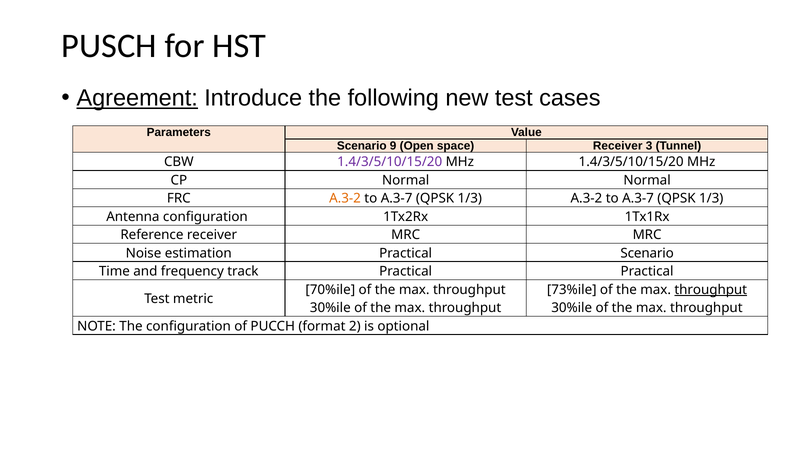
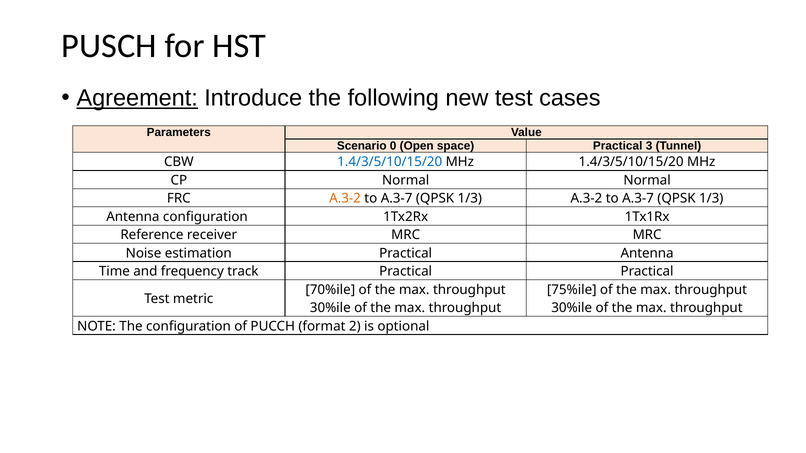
9: 9 -> 0
space Receiver: Receiver -> Practical
1.4/3/5/10/15/20 at (390, 162) colour: purple -> blue
Practical Scenario: Scenario -> Antenna
73%ile: 73%ile -> 75%ile
throughput at (711, 290) underline: present -> none
